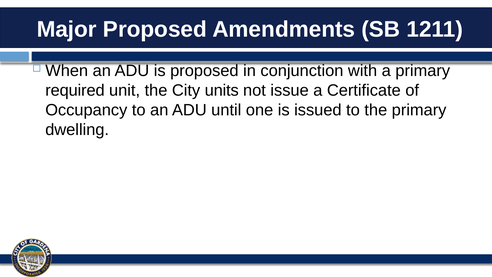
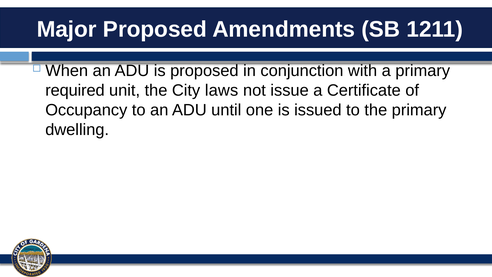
units: units -> laws
